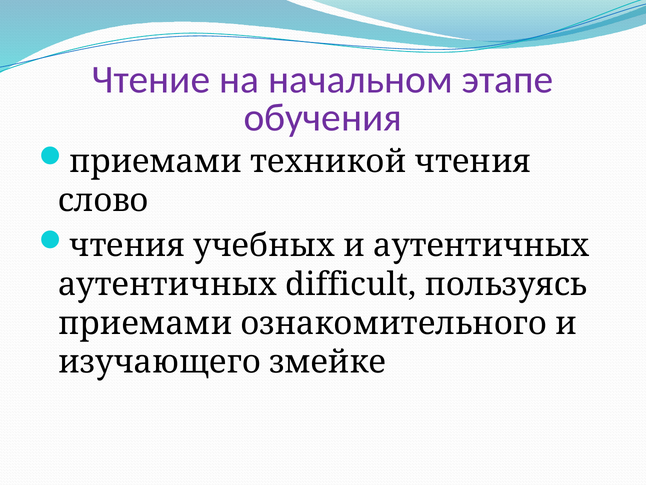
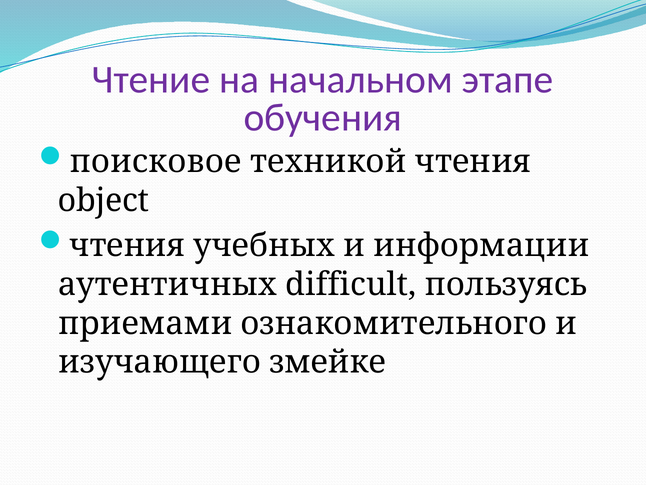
приемами at (156, 162): приемами -> поисковое
слово: слово -> object
и аутентичных: аутентичных -> информации
